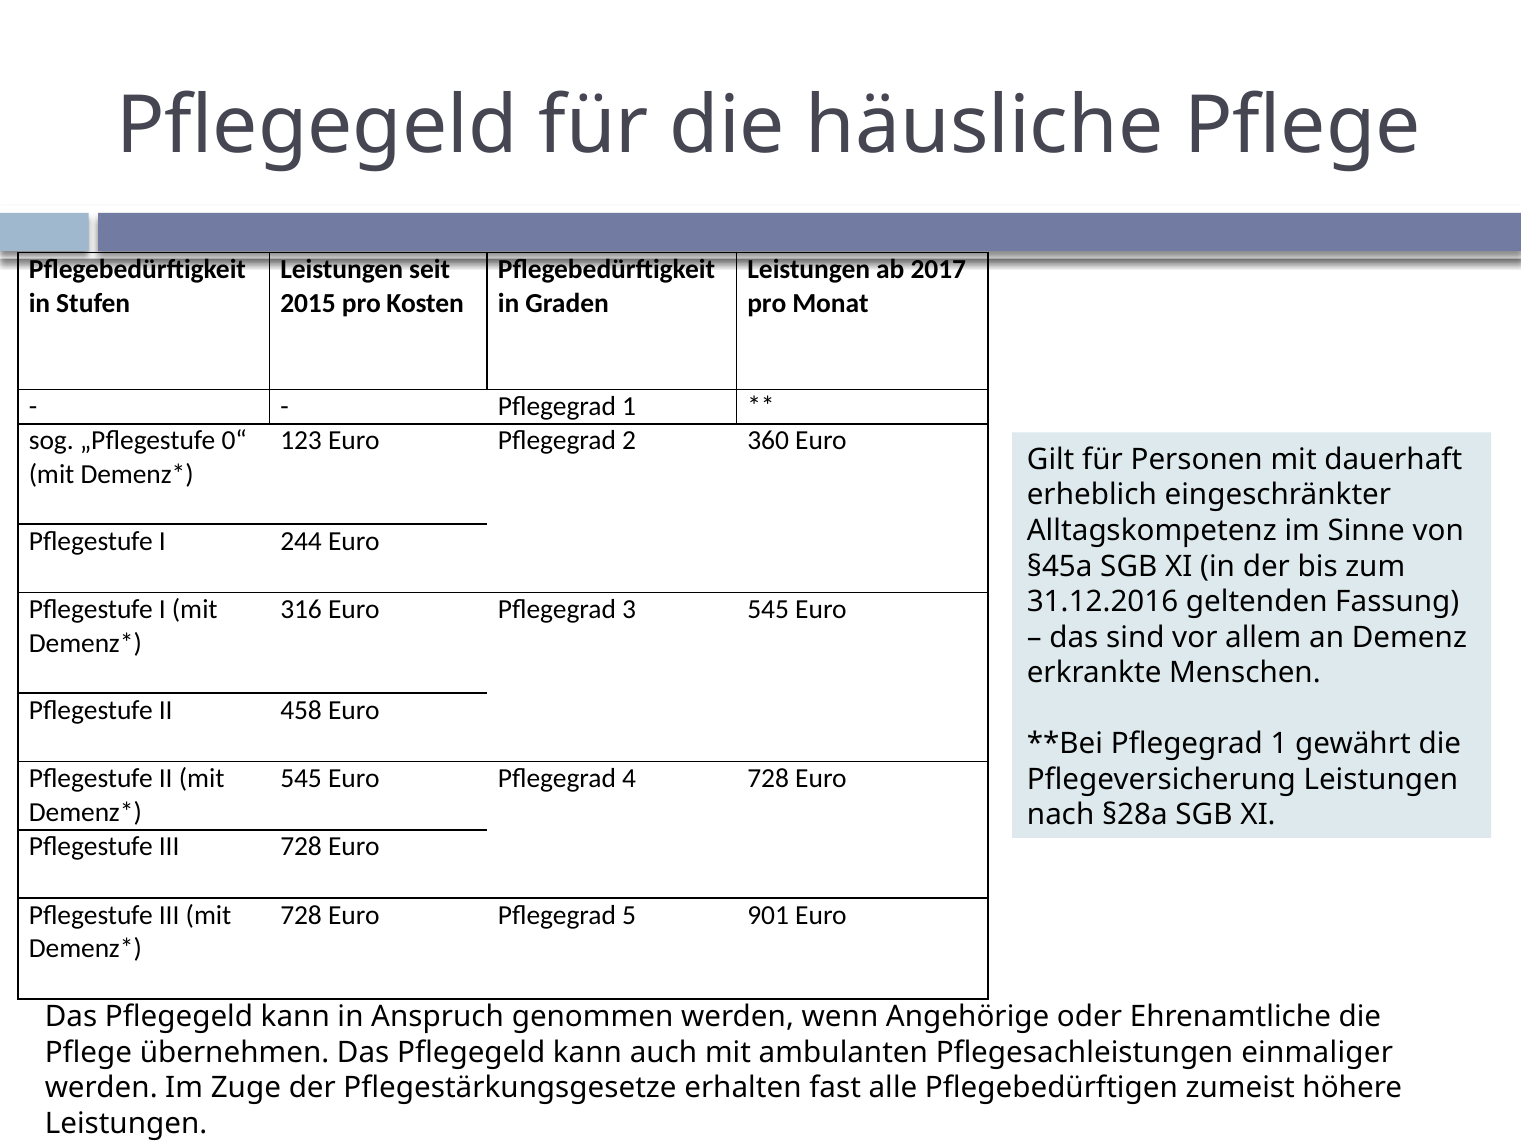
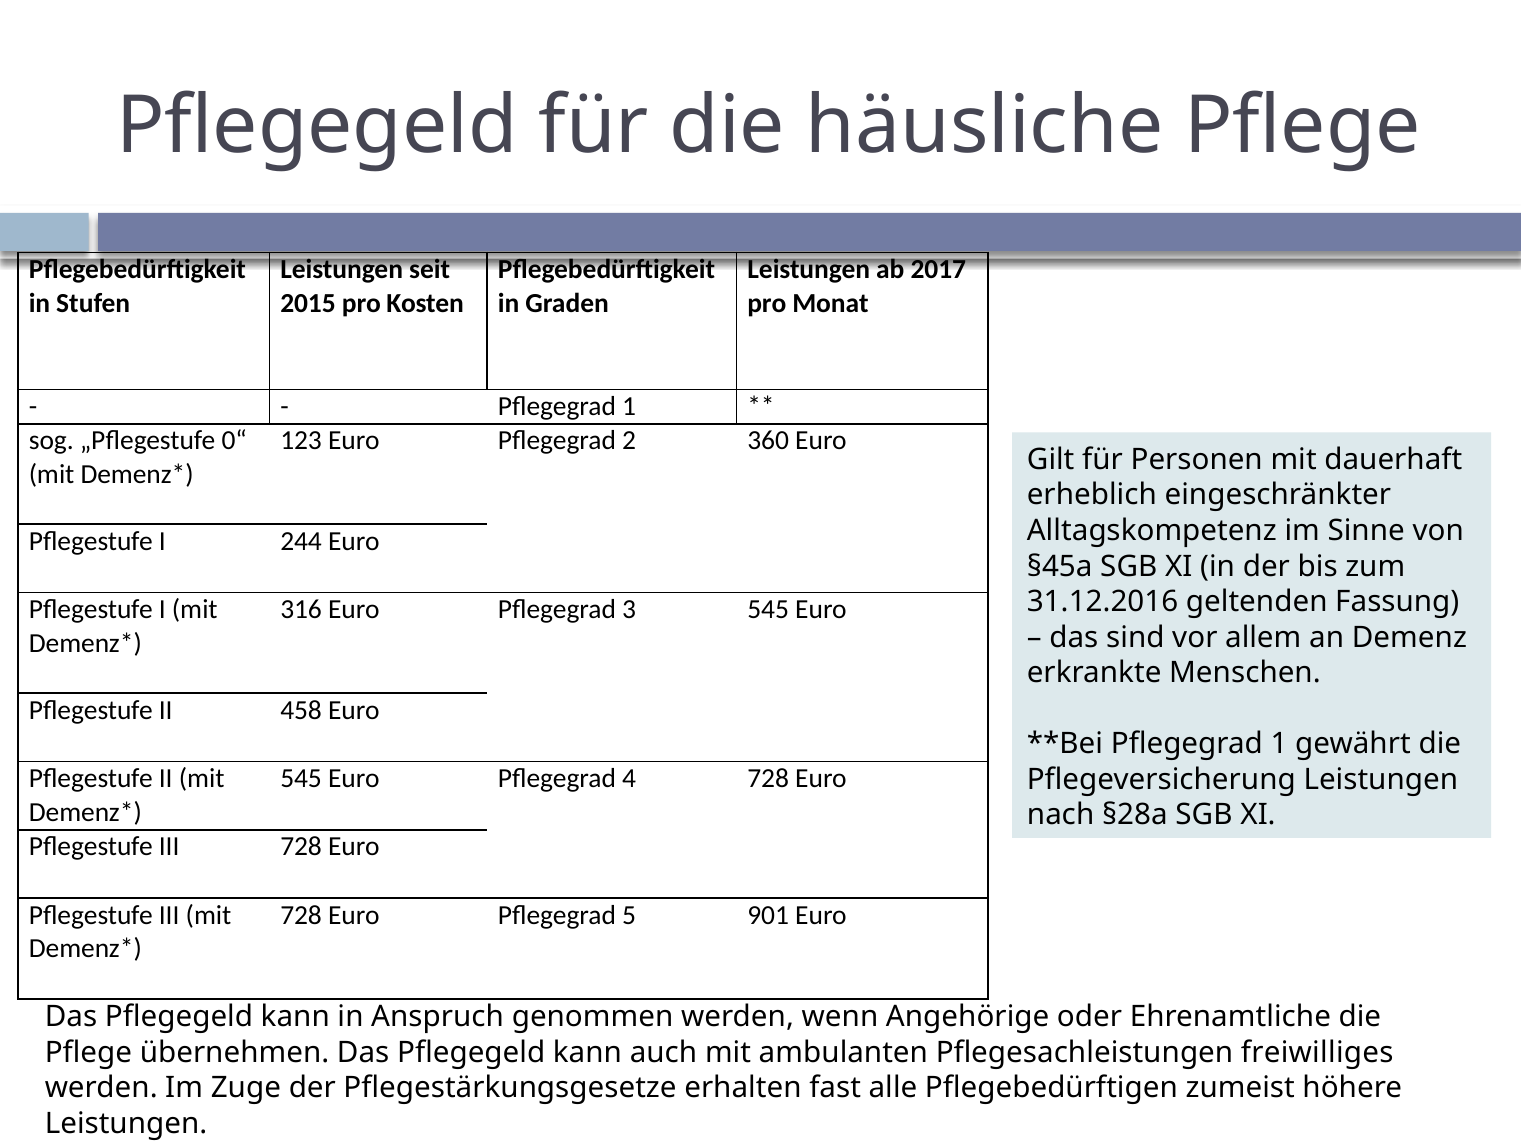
einmaliger: einmaliger -> freiwilliges
